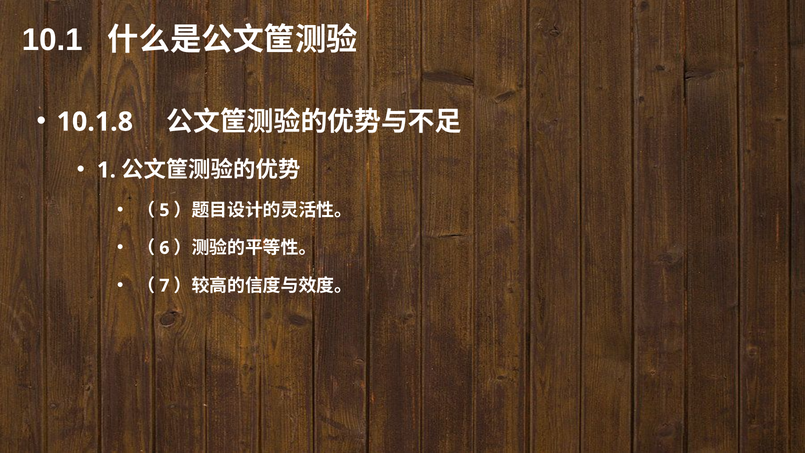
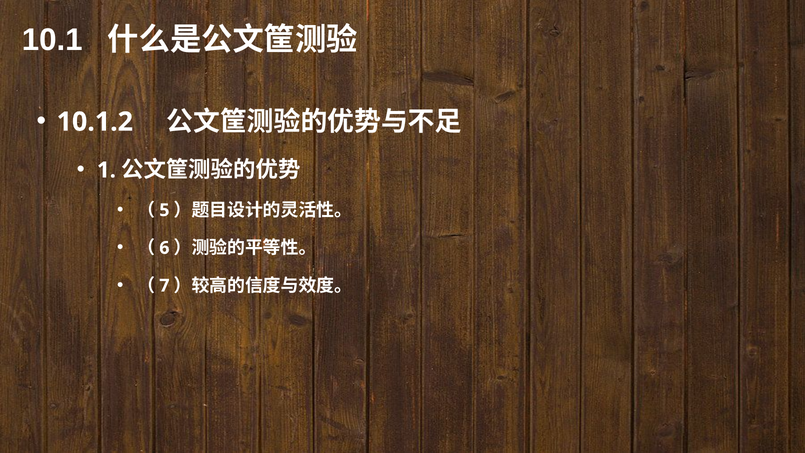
10.1.8: 10.1.8 -> 10.1.2
